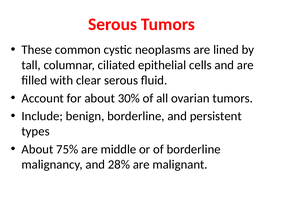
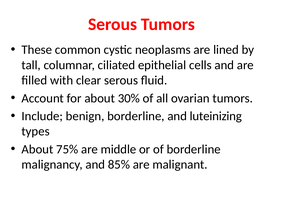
persistent: persistent -> luteinizing
28%: 28% -> 85%
